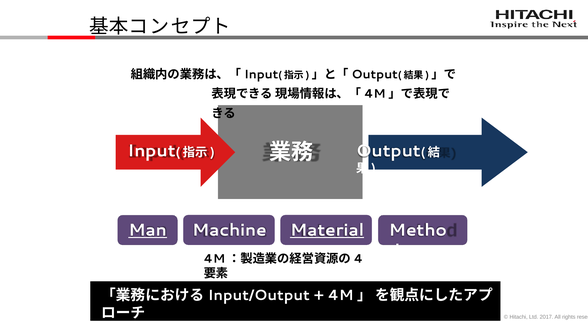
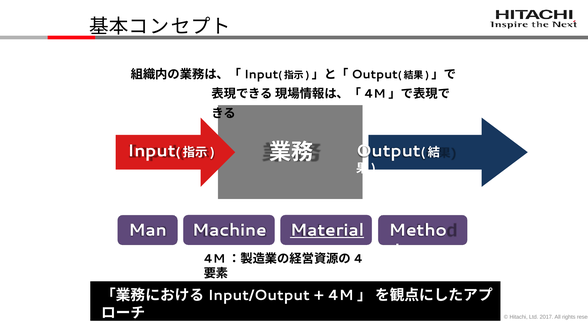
Man underline: present -> none
